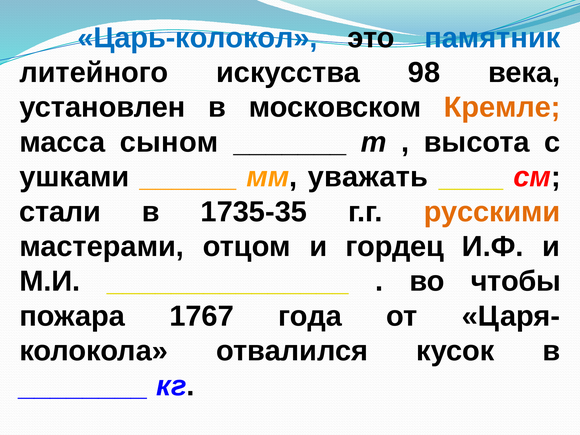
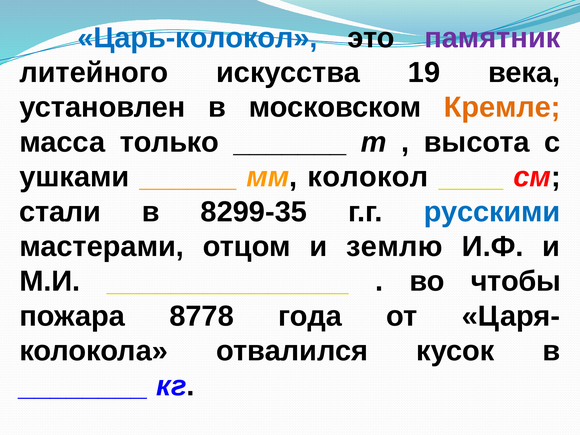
памятник colour: blue -> purple
98: 98 -> 19
сыном: сыном -> только
уважать: уважать -> колокол
1735-35: 1735-35 -> 8299-35
русскими colour: orange -> blue
гордец: гордец -> землю
1767: 1767 -> 8778
